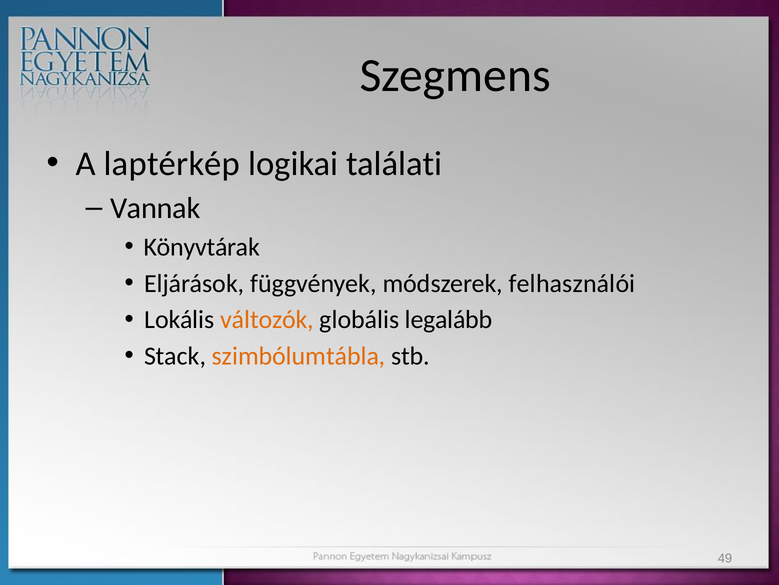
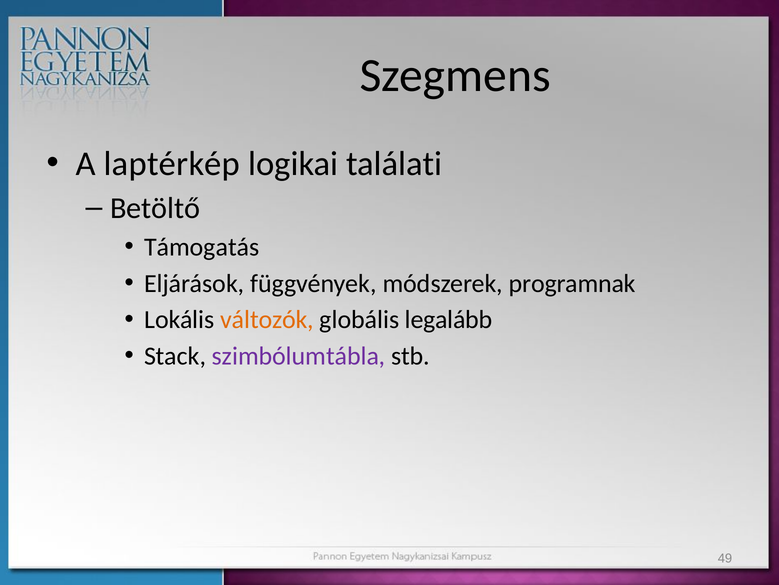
Vannak: Vannak -> Betöltő
Könyvtárak: Könyvtárak -> Támogatás
felhasználói: felhasználói -> programnak
szimbólumtábla colour: orange -> purple
